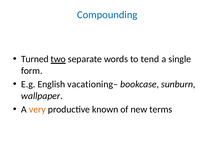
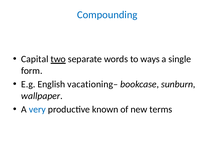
Turned: Turned -> Capital
tend: tend -> ways
very colour: orange -> blue
